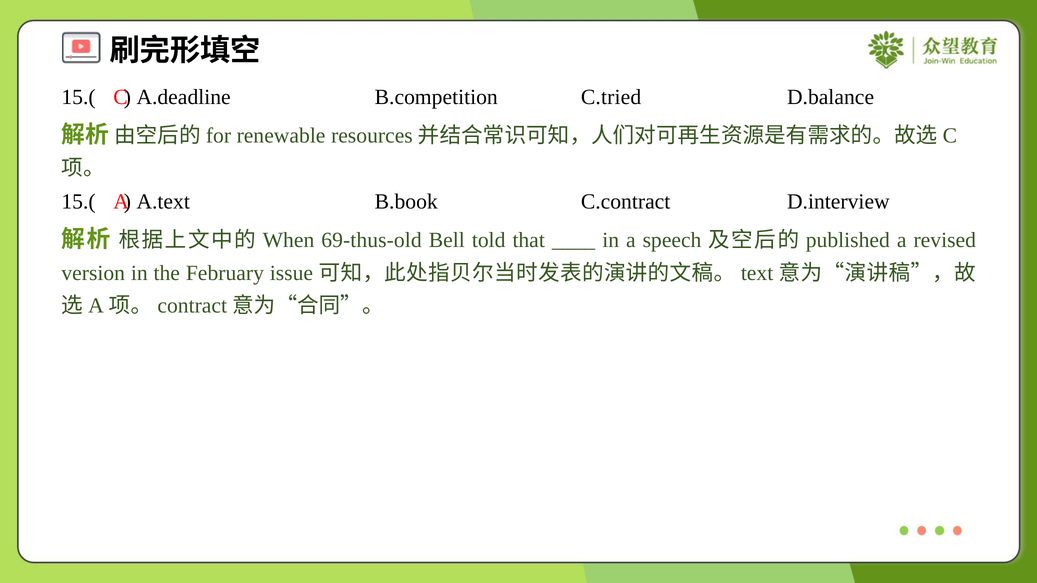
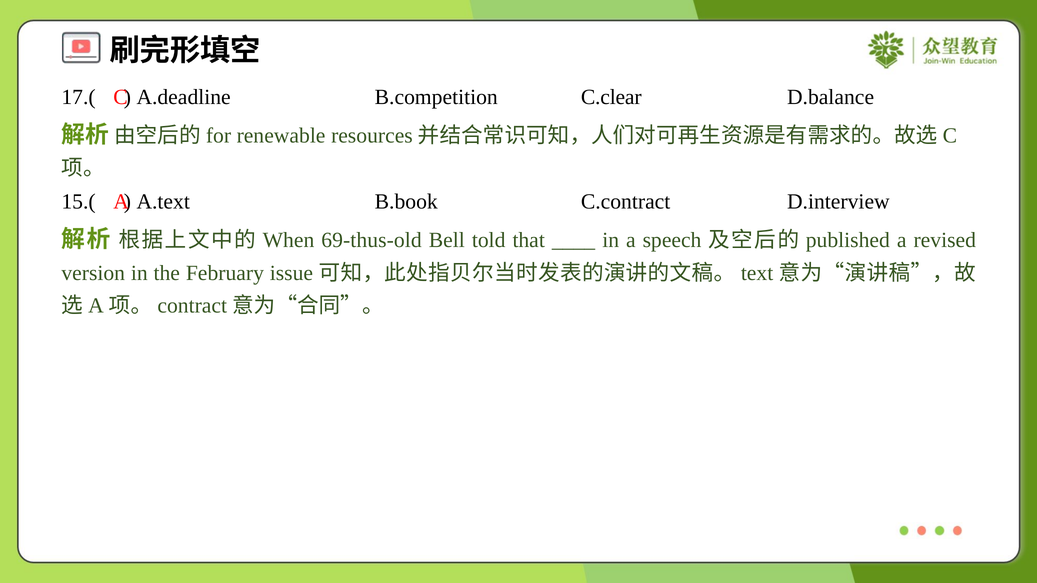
15.( at (79, 97): 15.( -> 17.(
C.tried: C.tried -> C.clear
